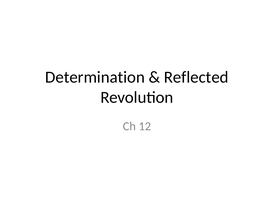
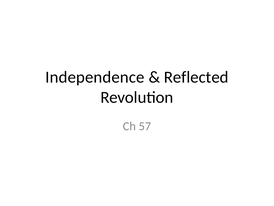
Determination: Determination -> Independence
12: 12 -> 57
